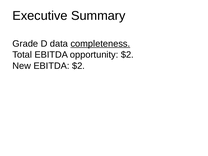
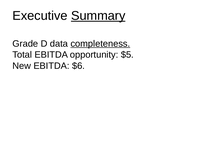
Summary underline: none -> present
opportunity $2: $2 -> $5
EBITDA $2: $2 -> $6
